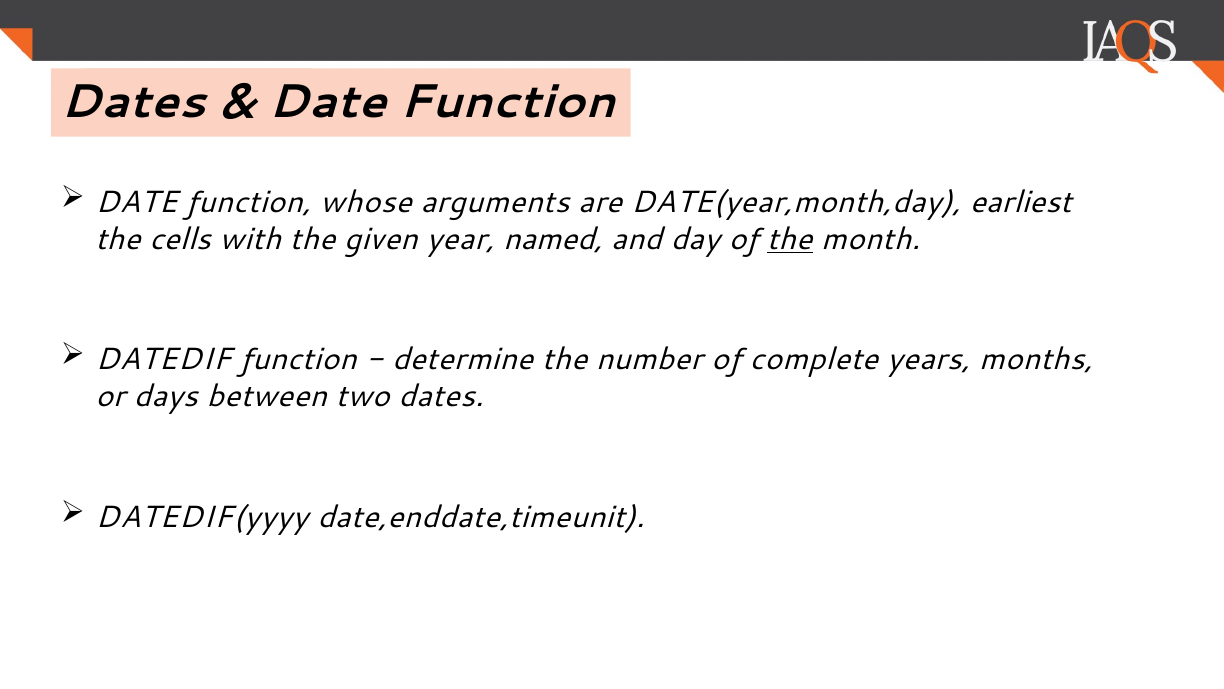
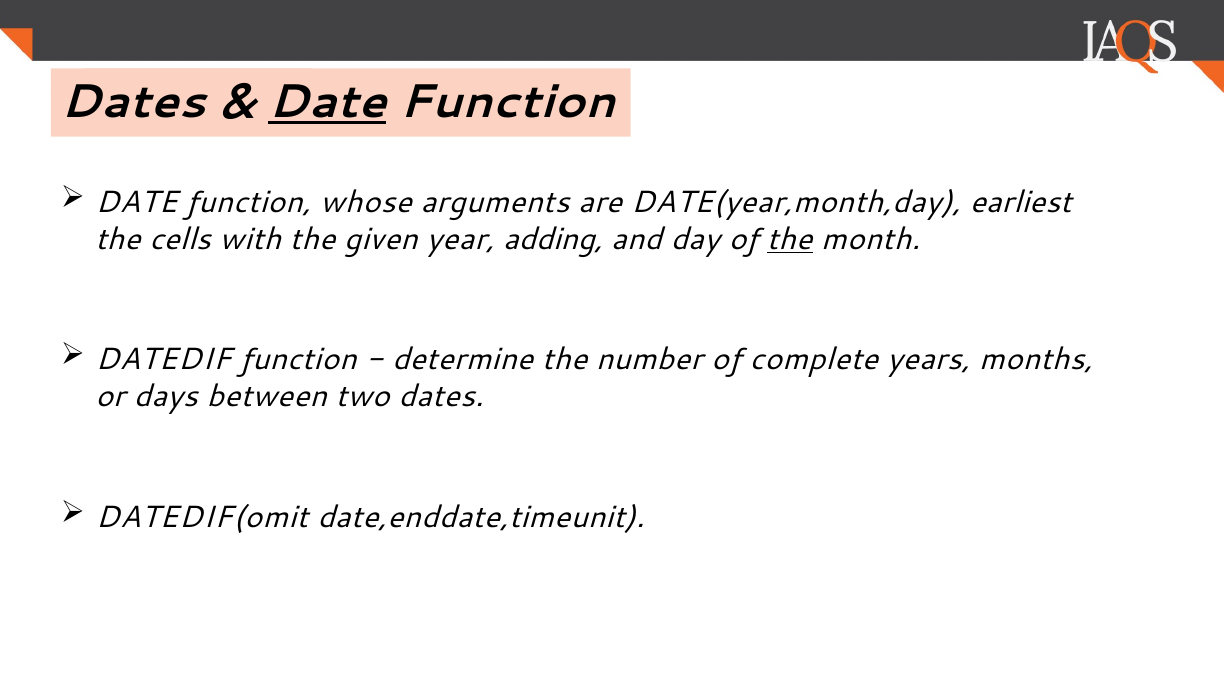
Date at (327, 102) underline: none -> present
named: named -> adding
DATEDIF(yyyy: DATEDIF(yyyy -> DATEDIF(omit
